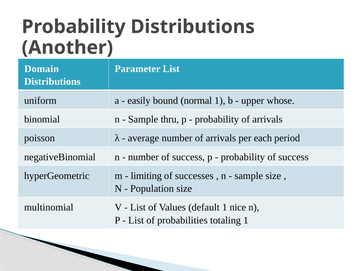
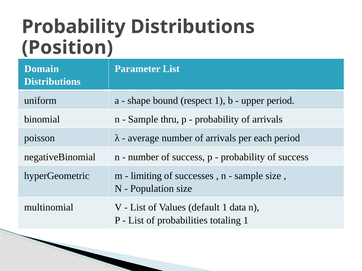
Another: Another -> Position
easily: easily -> shape
normal: normal -> respect
upper whose: whose -> period
nice: nice -> data
